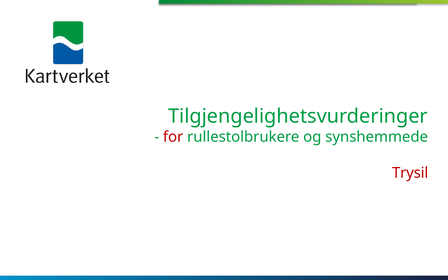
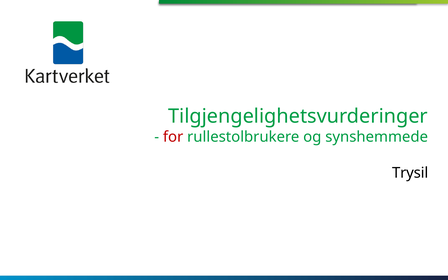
Trysil colour: red -> black
